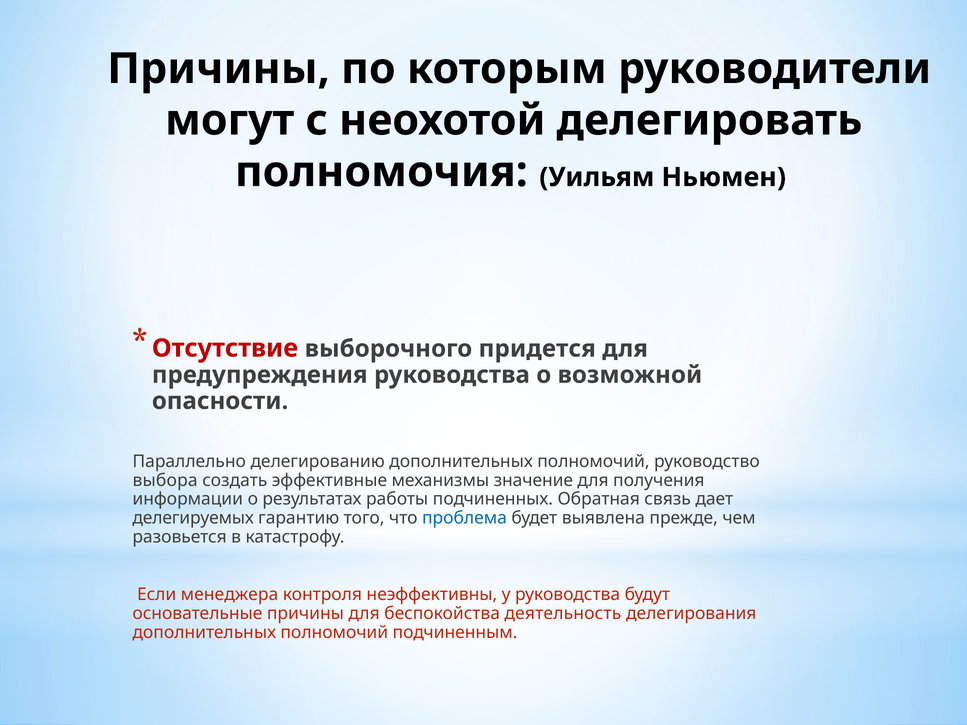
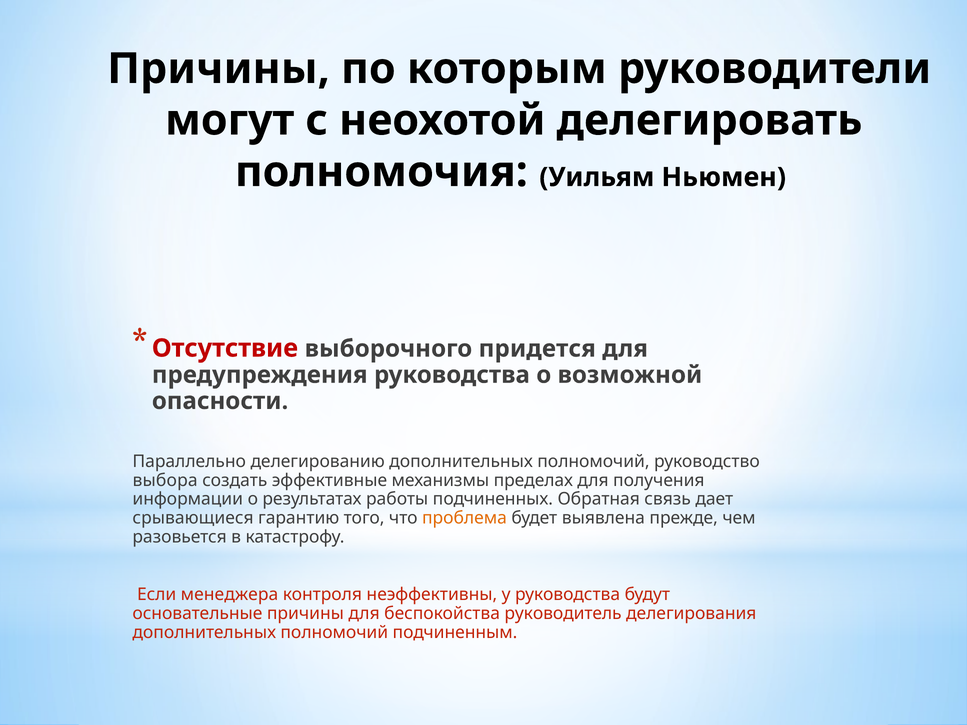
значение: значение -> пределах
делегируемых: делегируемых -> срывающиеся
проблема colour: blue -> orange
деятельность: деятельность -> руководитель
